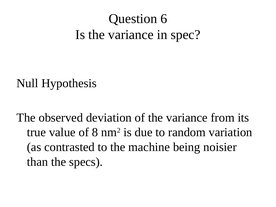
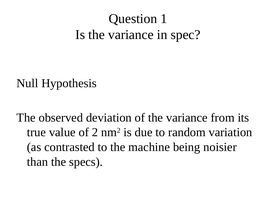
6: 6 -> 1
8: 8 -> 2
